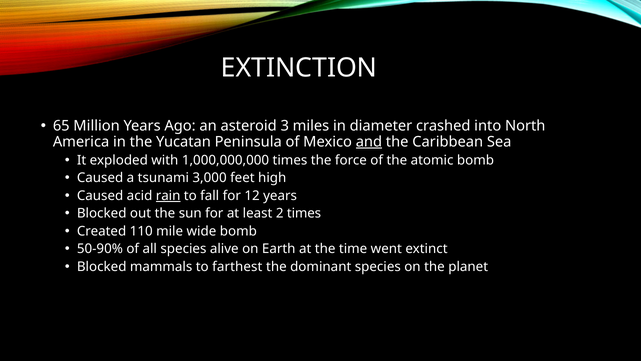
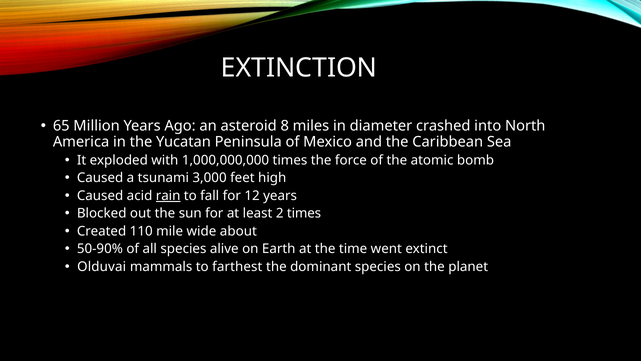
3: 3 -> 8
and underline: present -> none
wide bomb: bomb -> about
Blocked at (102, 266): Blocked -> Olduvai
